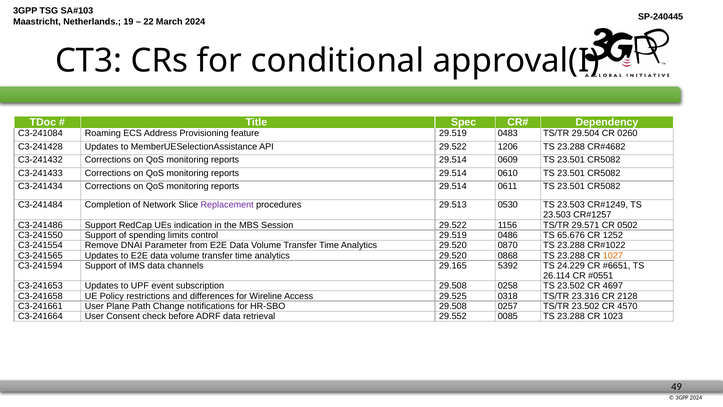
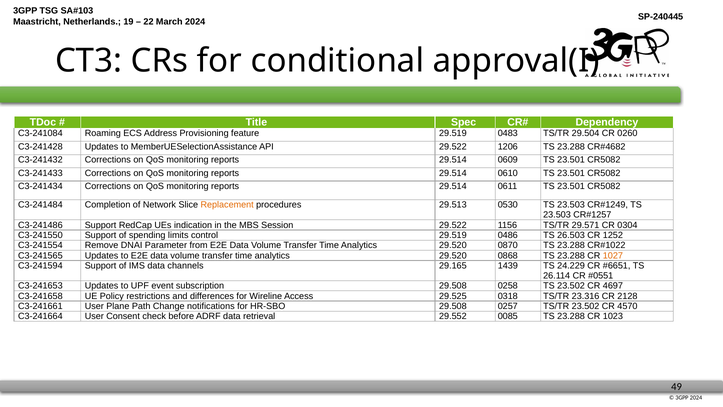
Replacement colour: purple -> orange
0502: 0502 -> 0304
65.676: 65.676 -> 26.503
5392: 5392 -> 1439
